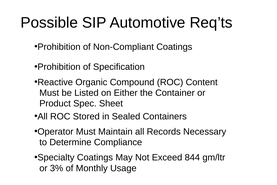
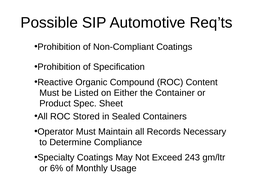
844: 844 -> 243
3%: 3% -> 6%
